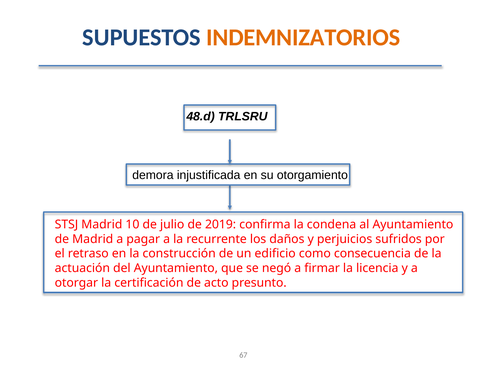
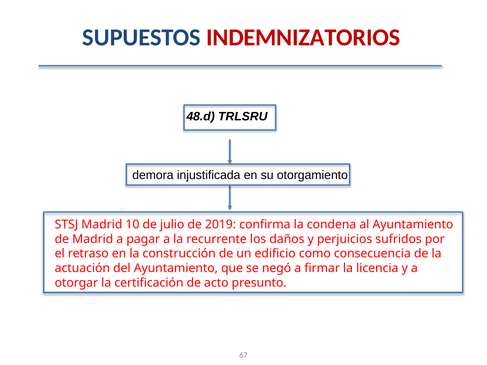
INDEMNIZATORIOS colour: orange -> red
